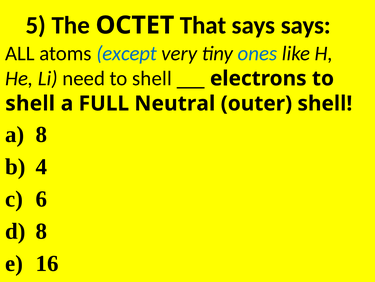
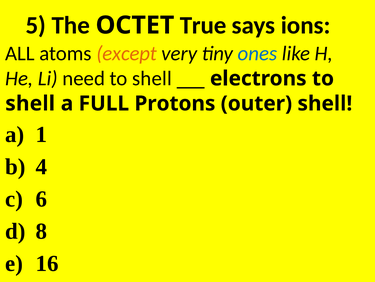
That: That -> True
says says: says -> ions
except colour: blue -> orange
Neutral: Neutral -> Protons
a 8: 8 -> 1
